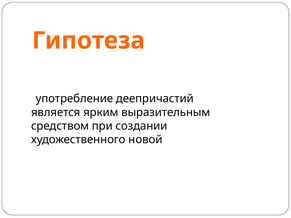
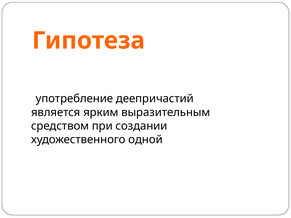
новой: новой -> одной
